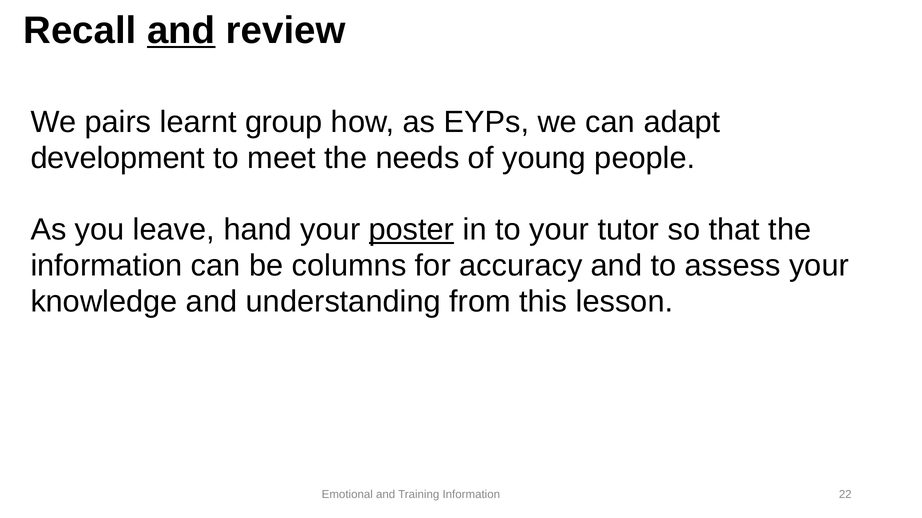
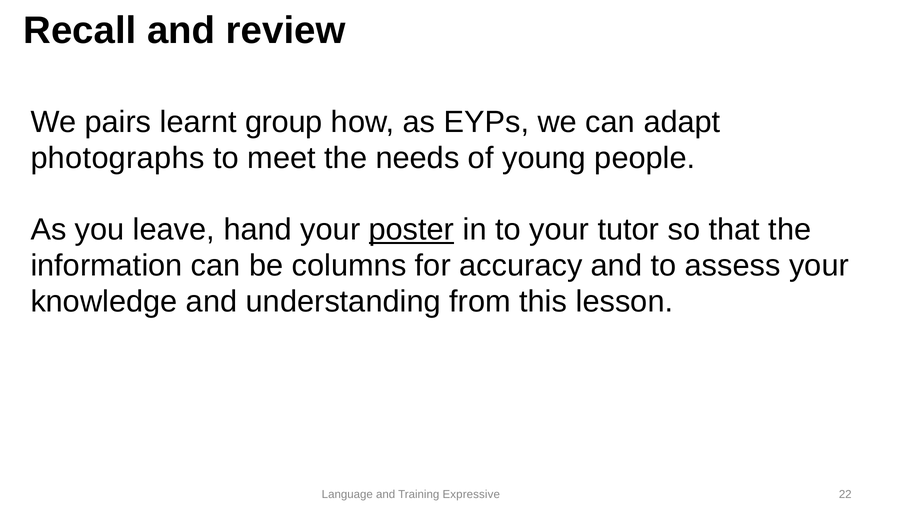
and at (181, 30) underline: present -> none
development: development -> photographs
Emotional: Emotional -> Language
Training Information: Information -> Expressive
